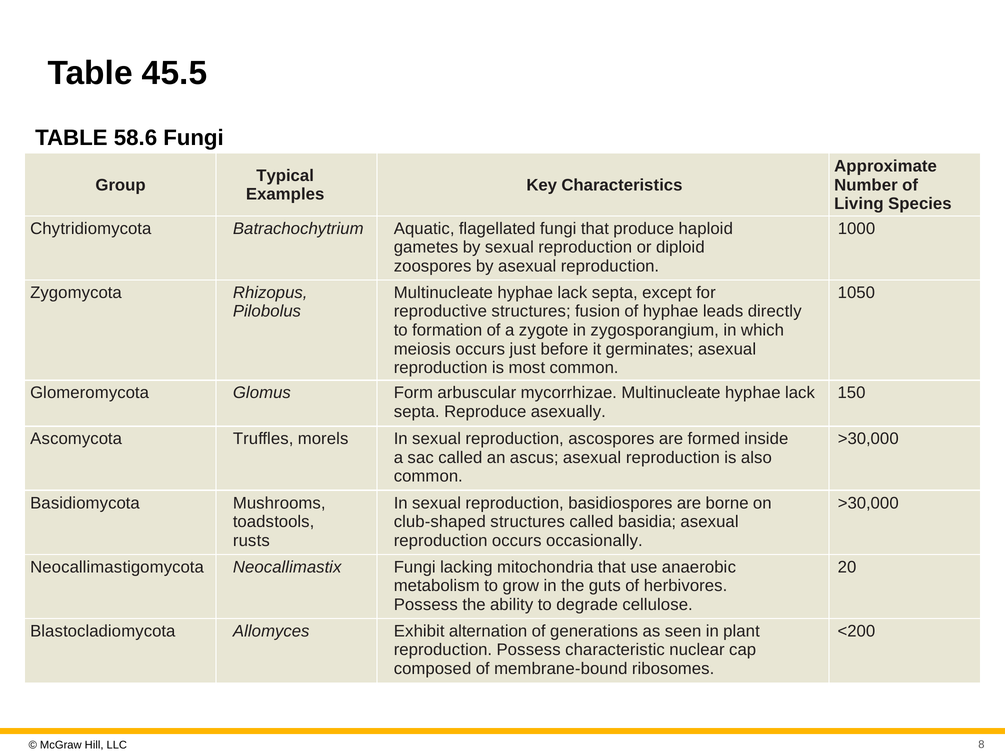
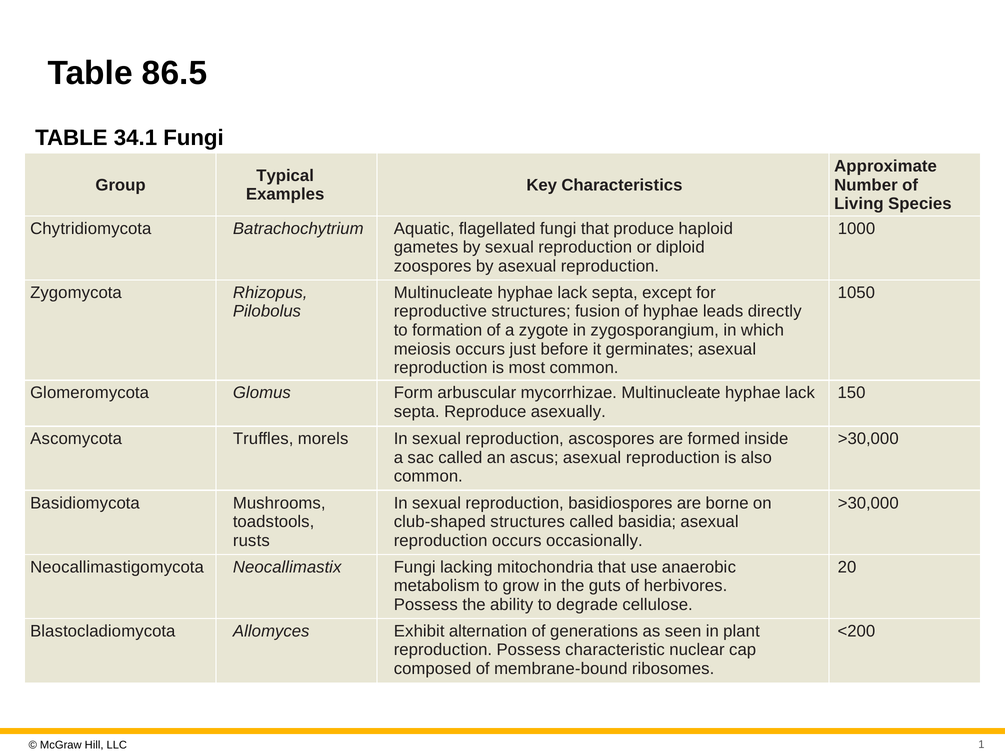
45.5: 45.5 -> 86.5
58.6: 58.6 -> 34.1
8: 8 -> 1
